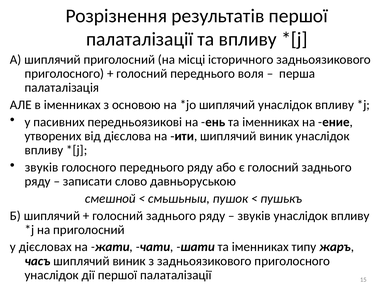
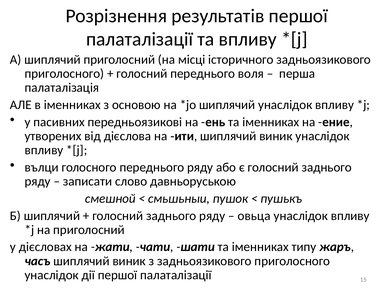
звуків at (42, 167): звуків -> вълци
звуків at (254, 215): звуків -> овьца
